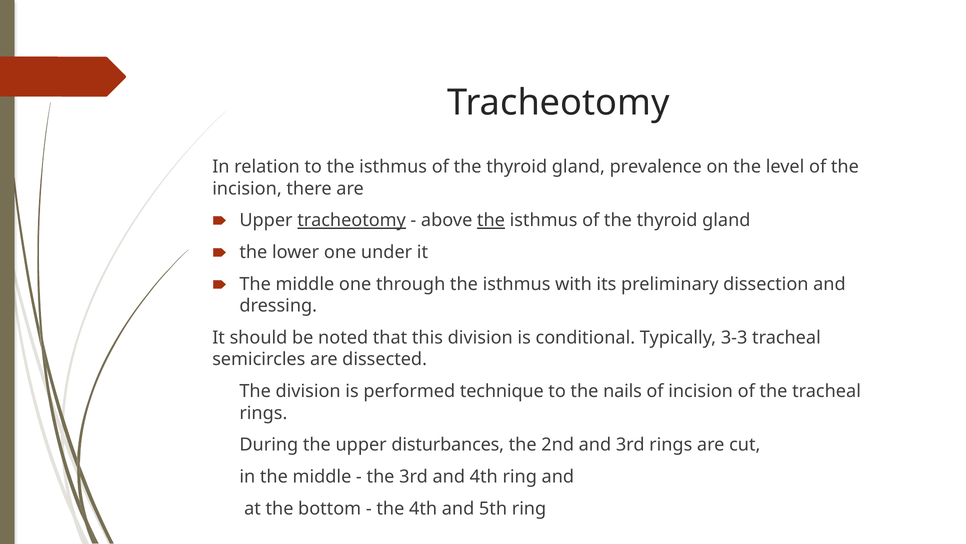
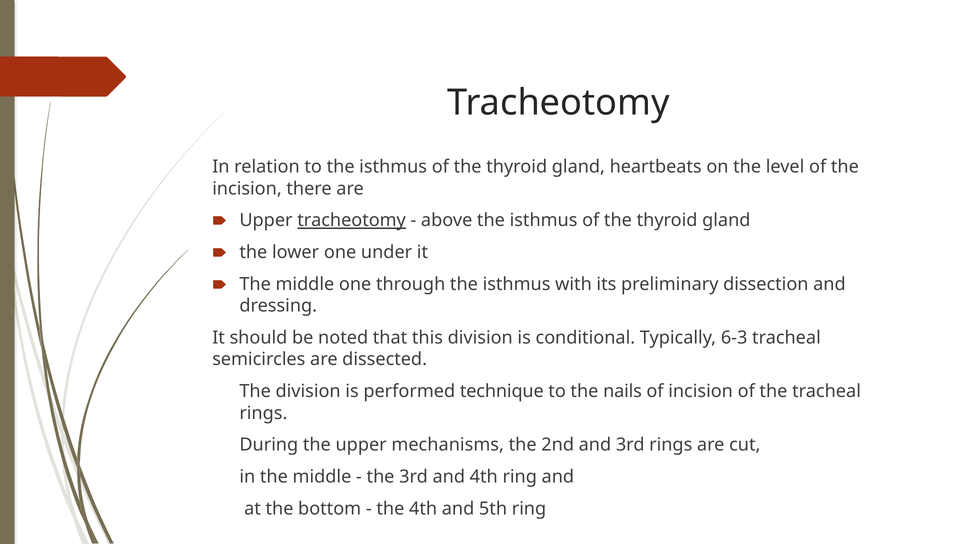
prevalence: prevalence -> heartbeats
the at (491, 220) underline: present -> none
3-3: 3-3 -> 6-3
disturbances: disturbances -> mechanisms
